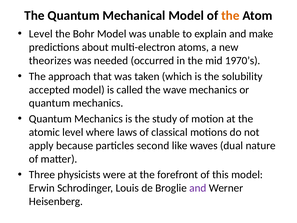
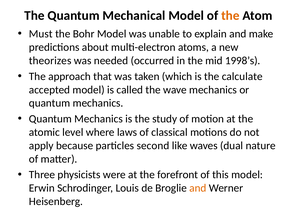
Level at (41, 34): Level -> Must
1970’s: 1970’s -> 1998’s
solubility: solubility -> calculate
and at (198, 188) colour: purple -> orange
